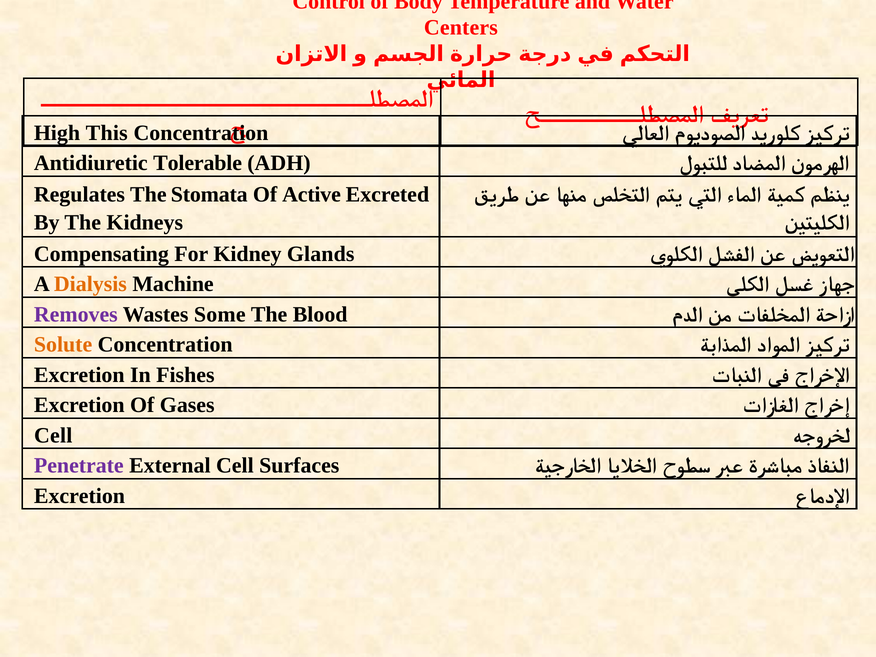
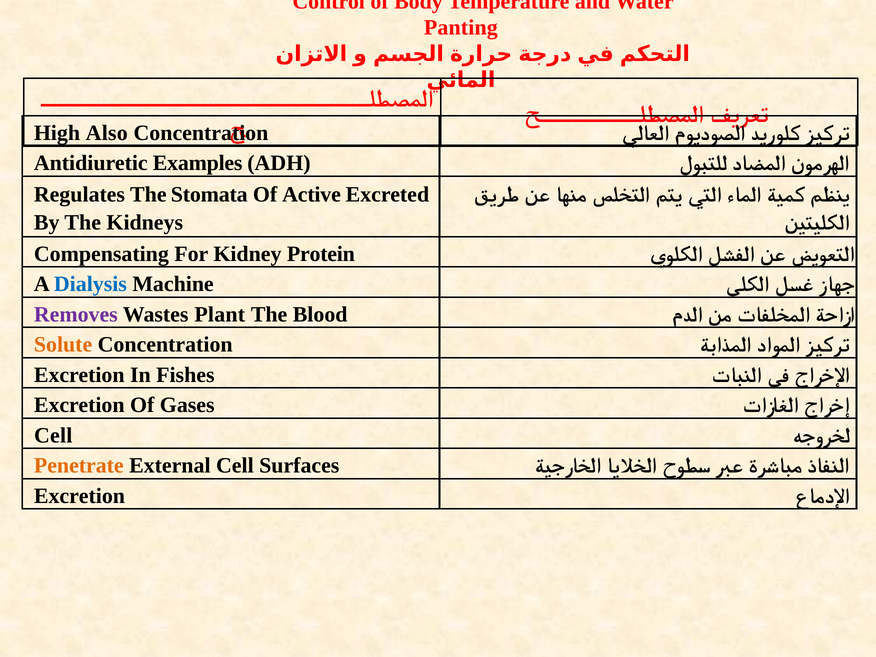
Centers: Centers -> Panting
This: This -> Also
Tolerable: Tolerable -> Examples
Glands: Glands -> Protein
Dialysis colour: orange -> blue
Some: Some -> Plant
Penetrate colour: purple -> orange
